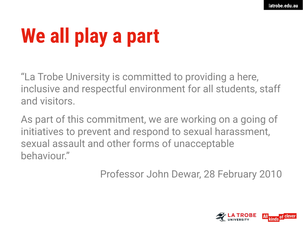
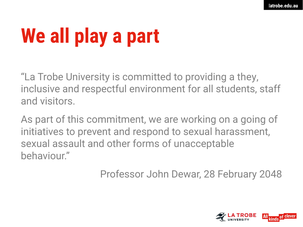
here: here -> they
2010: 2010 -> 2048
